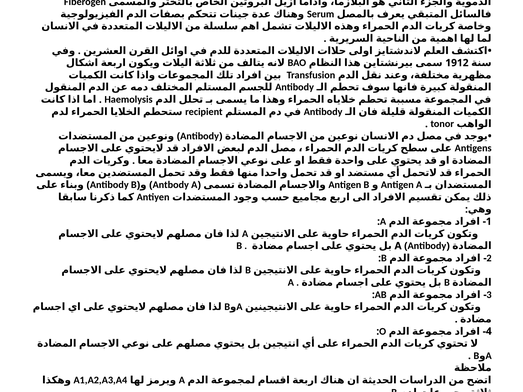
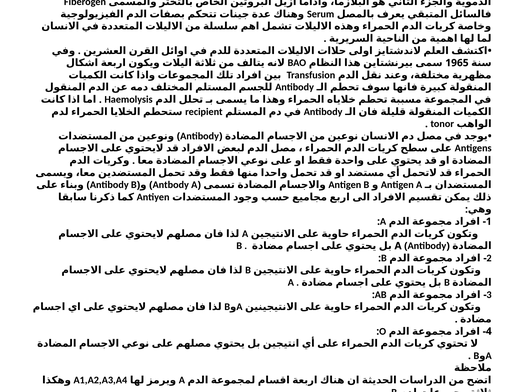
1912: 1912 -> 1965
